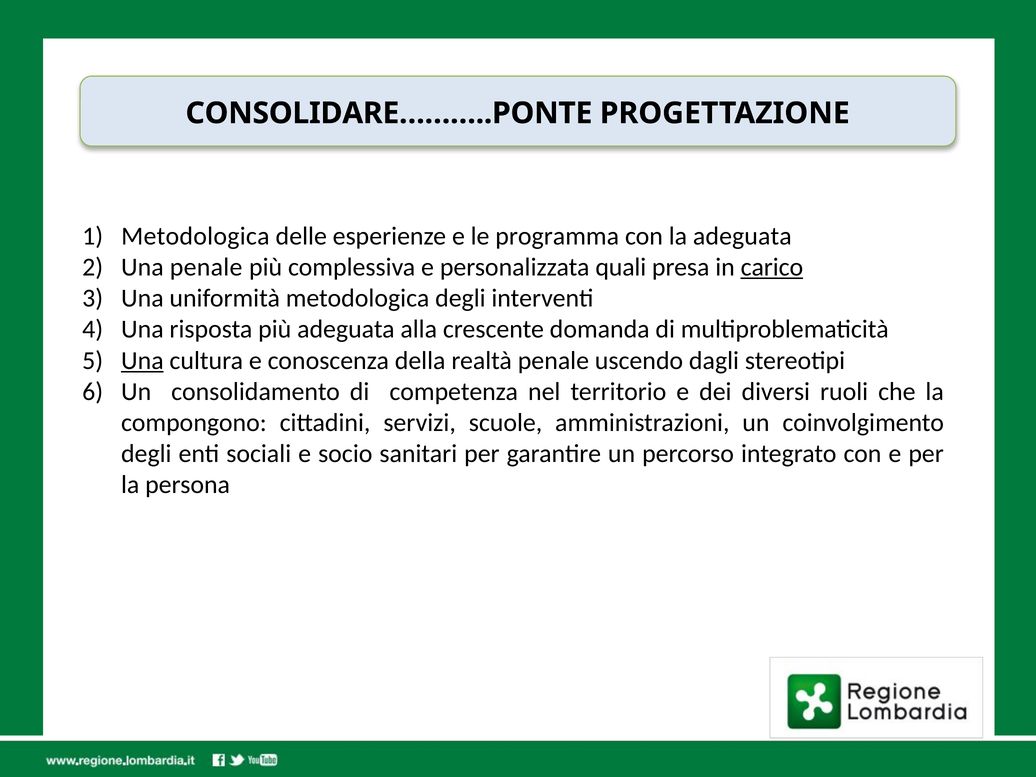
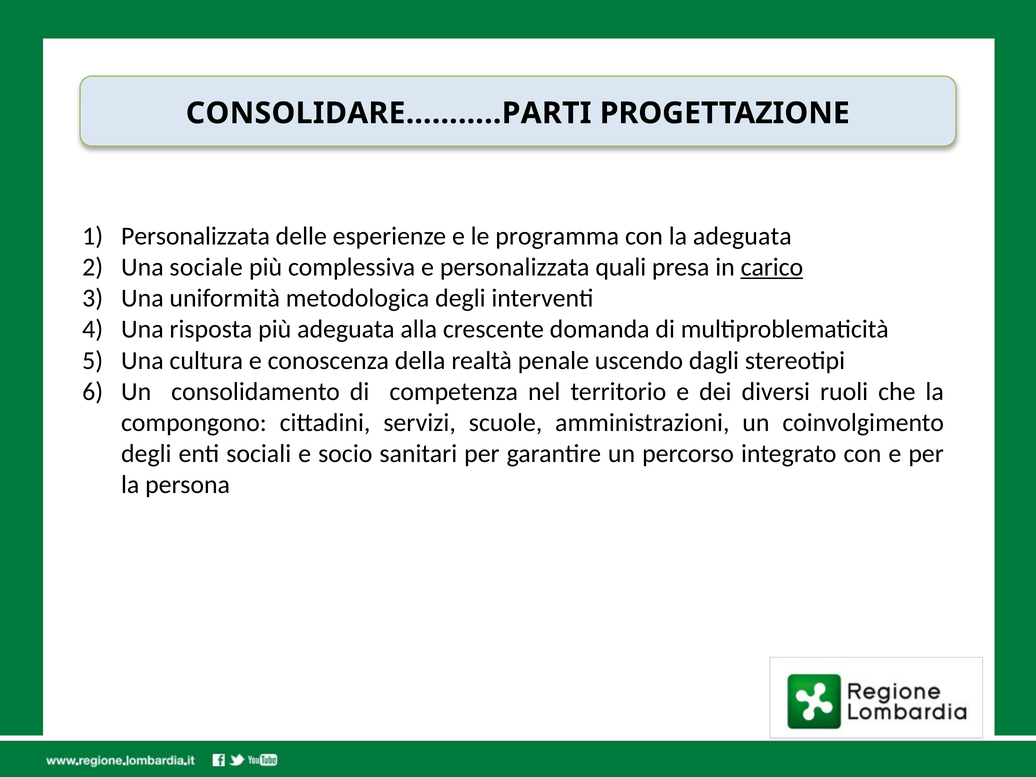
CONSOLIDARE………..PONTE: CONSOLIDARE………..PONTE -> CONSOLIDARE………..PARTI
Metodologica at (195, 236): Metodologica -> Personalizzata
Una penale: penale -> sociale
Una at (142, 360) underline: present -> none
